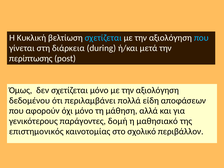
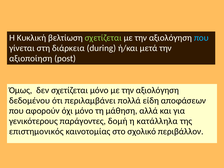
σχετίζεται at (103, 38) colour: light blue -> light green
περίπτωσης: περίπτωσης -> αξιοποίηση
μαθησιακό: μαθησιακό -> κατάλληλα
